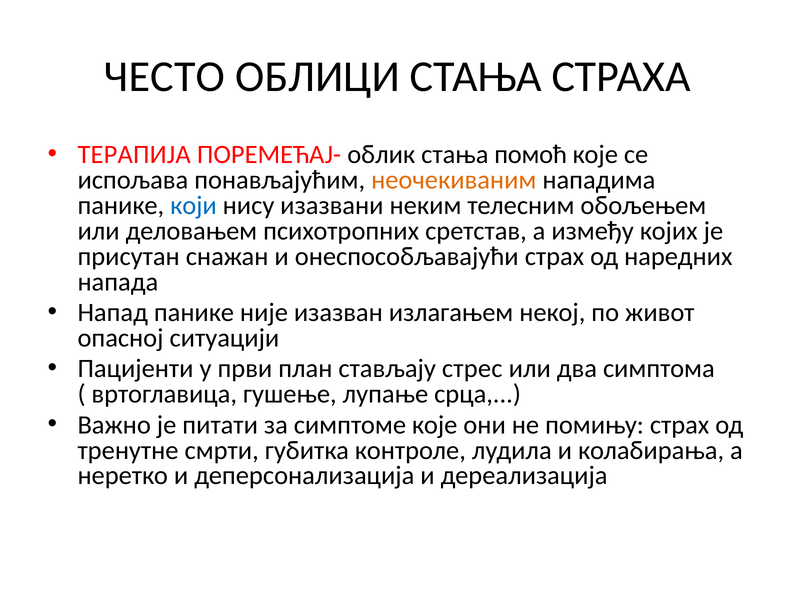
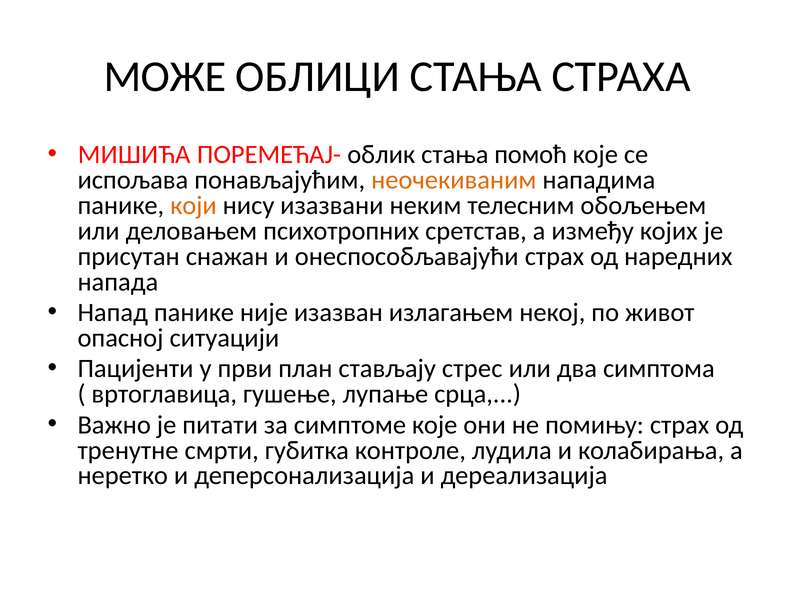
ЧЕСТО: ЧЕСТО -> МОЖЕ
ТЕРАПИЈА: ТЕРАПИЈА -> МИШИЋА
који colour: blue -> orange
